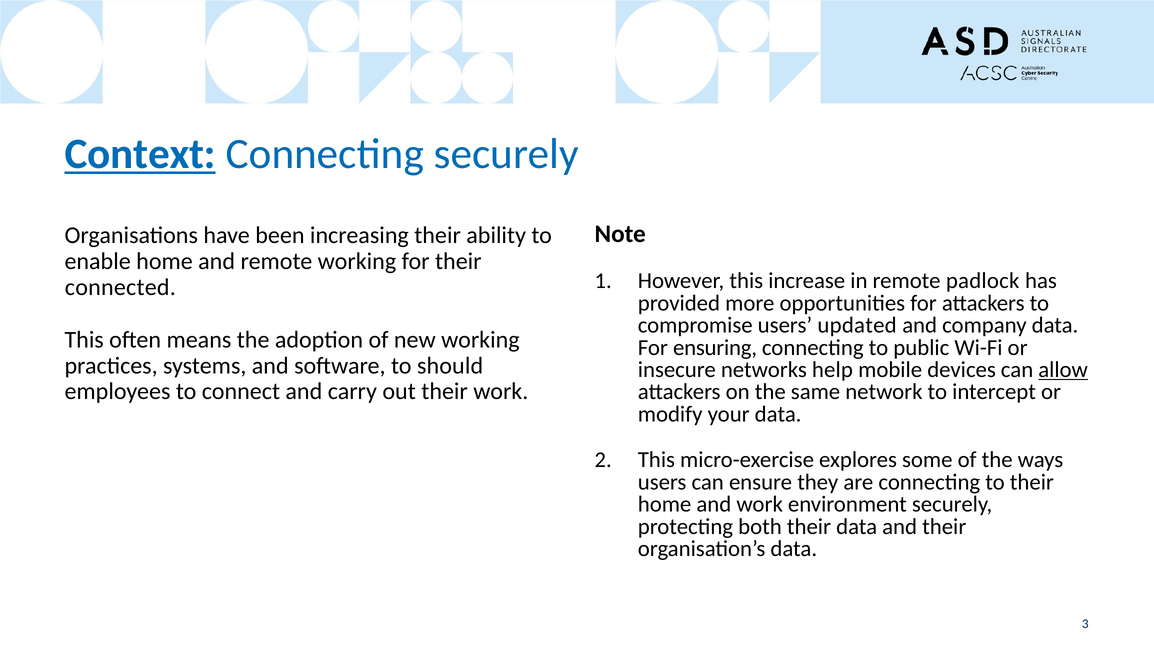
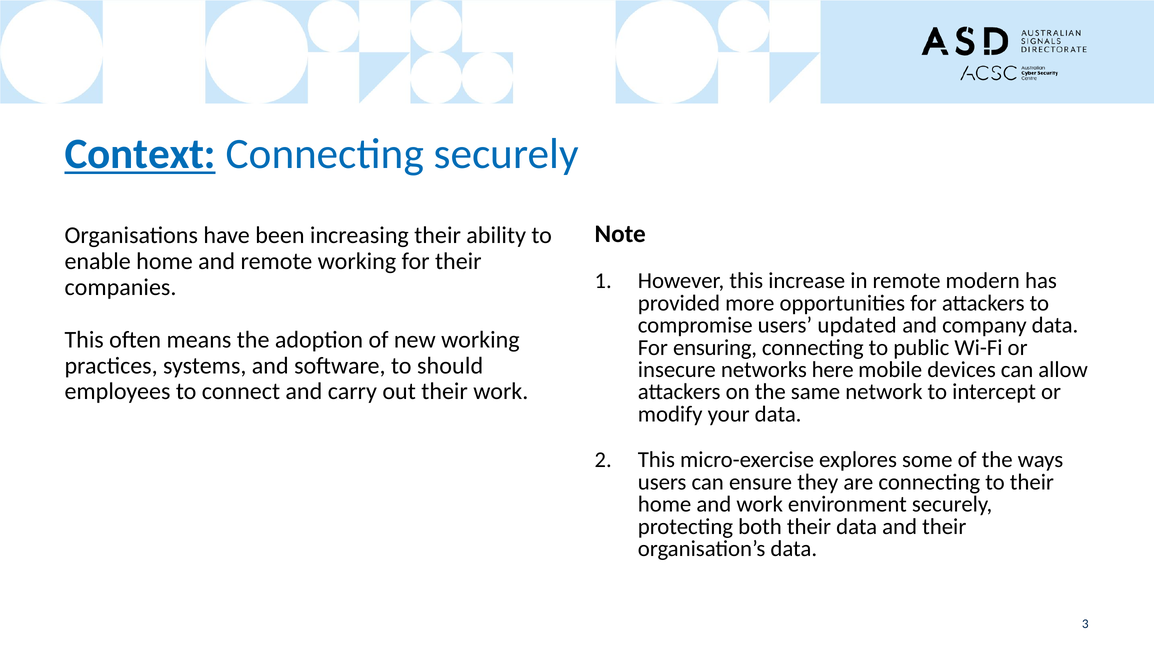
padlock: padlock -> modern
connected: connected -> companies
help: help -> here
allow underline: present -> none
